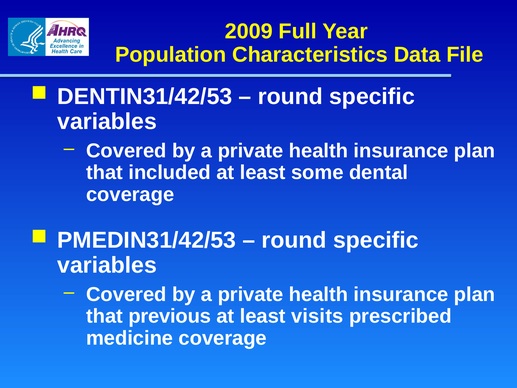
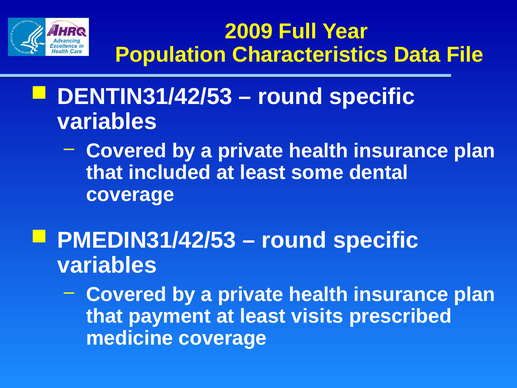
previous: previous -> payment
